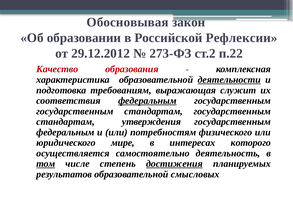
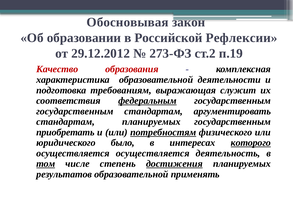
п.22: п.22 -> п.19
деятельности underline: present -> none
стандартам государственным: государственным -> аргументировать
стандартам утверждения: утверждения -> планируемых
федеральным at (65, 133): федеральным -> приобретать
потребностям underline: none -> present
мире: мире -> было
которого underline: none -> present
осуществляется самостоятельно: самостоятельно -> осуществляется
смысловых: смысловых -> применять
